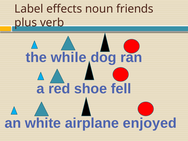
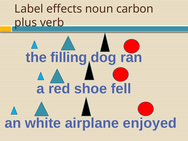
friends: friends -> carbon
while: while -> filling
